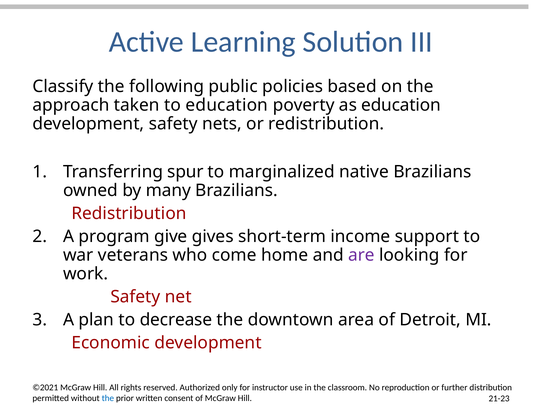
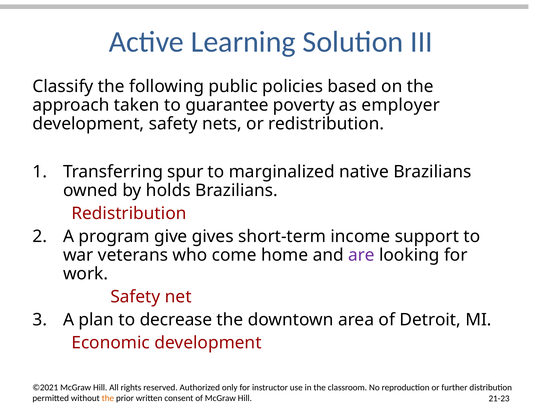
to education: education -> guarantee
as education: education -> employer
many: many -> holds
the at (108, 399) colour: blue -> orange
